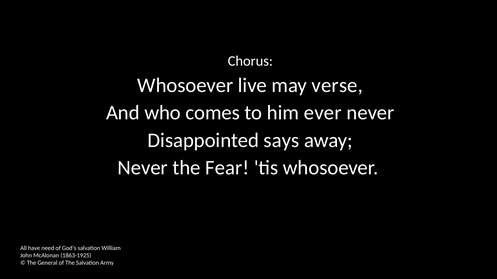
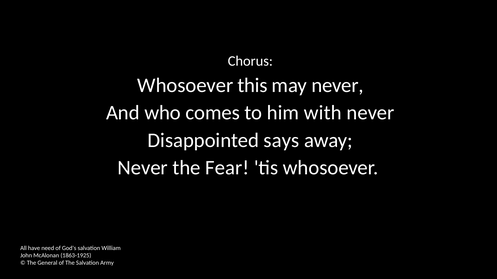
live: live -> this
may verse: verse -> never
ever: ever -> with
